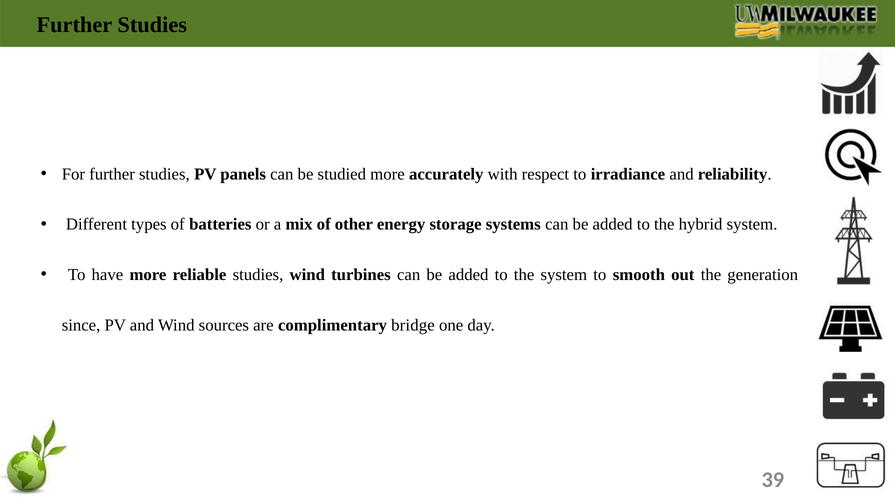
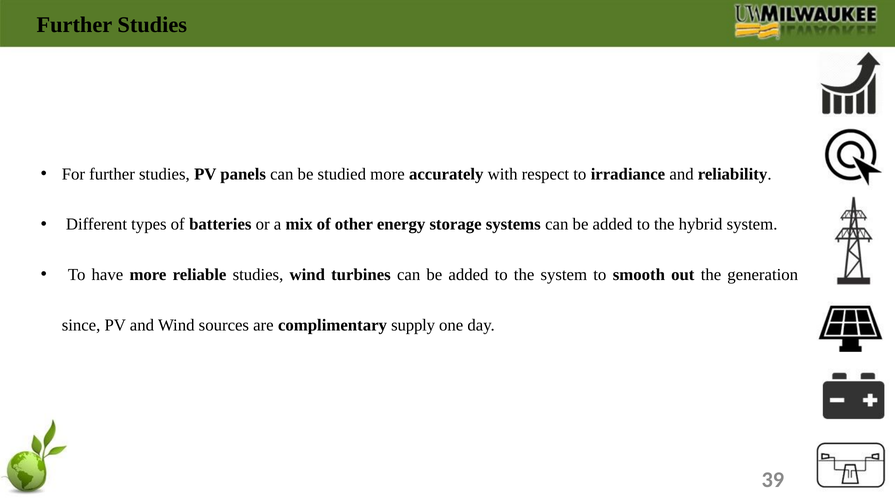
bridge: bridge -> supply
